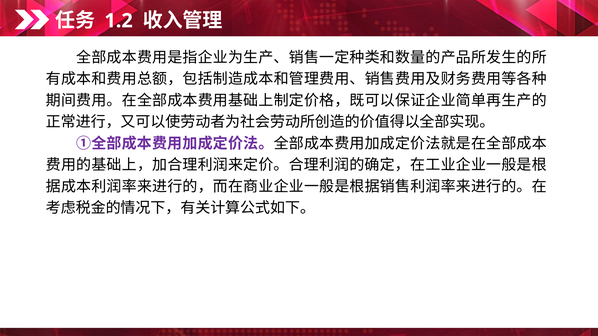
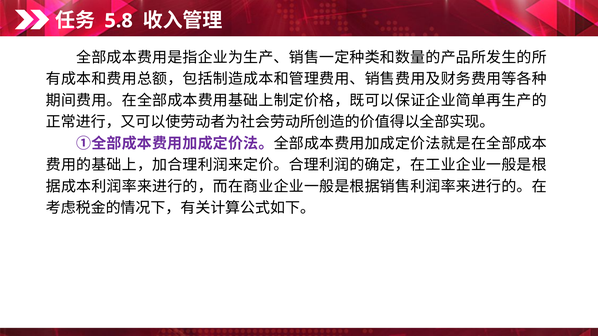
1.2: 1.2 -> 5.8
